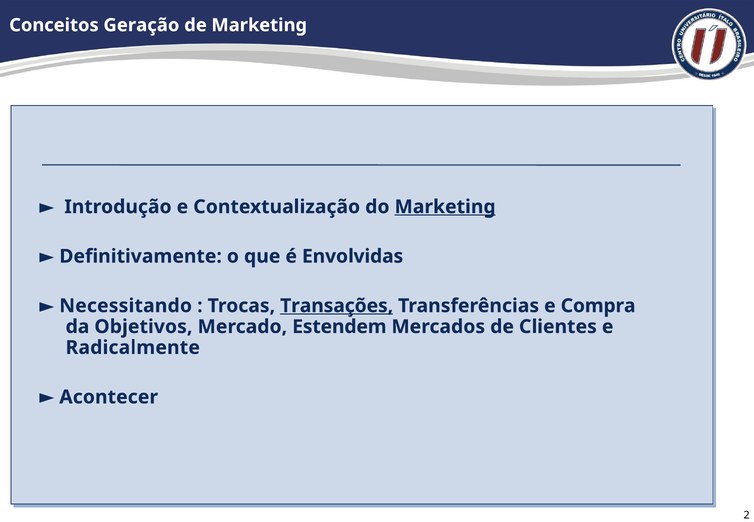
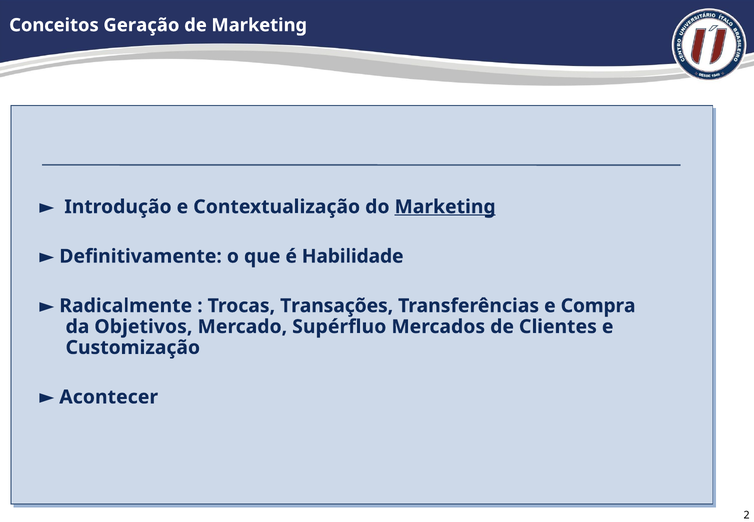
Envolvidas: Envolvidas -> Habilidade
Necessitando: Necessitando -> Radicalmente
Transações underline: present -> none
Estendem: Estendem -> Supérfluo
Radicalmente: Radicalmente -> Customização
